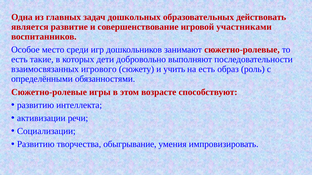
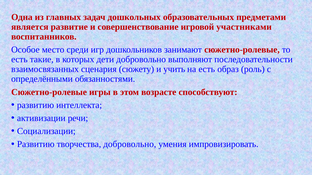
действовать: действовать -> предметами
игрового: игрового -> сценария
творчества обыгрывание: обыгрывание -> добровольно
